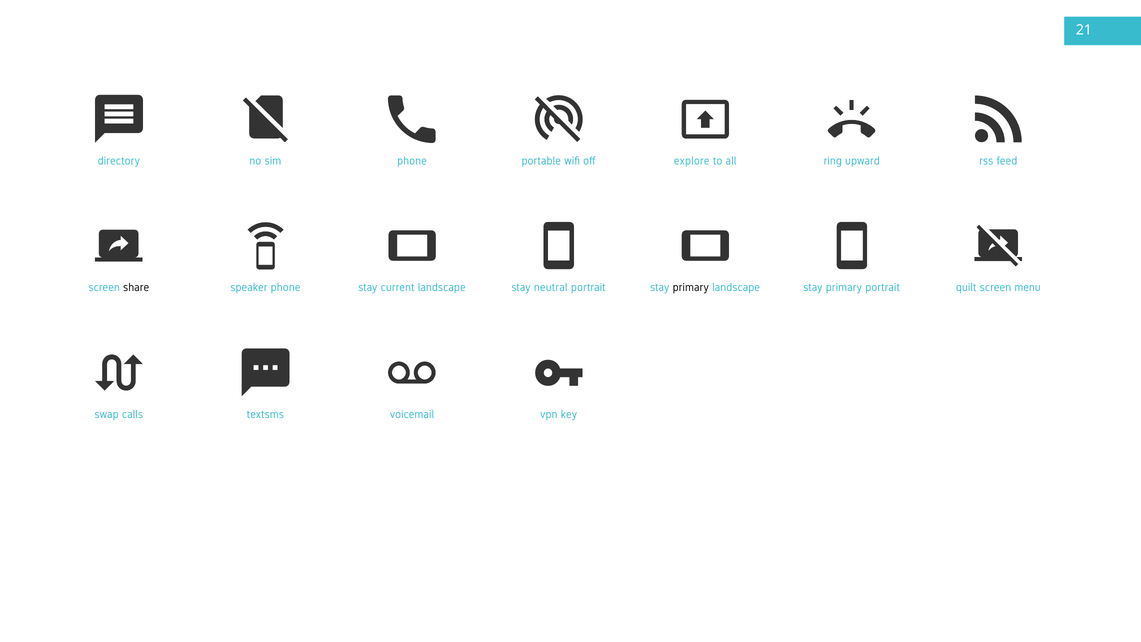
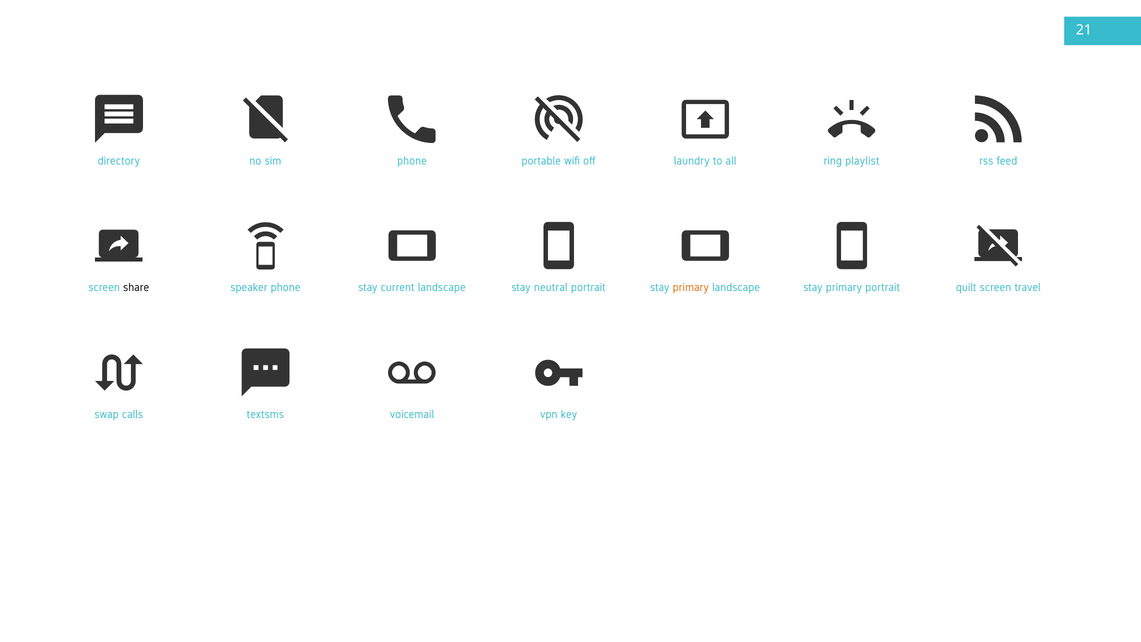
explore: explore -> laundry
upward: upward -> playlist
primary at (691, 288) colour: black -> orange
menu: menu -> travel
